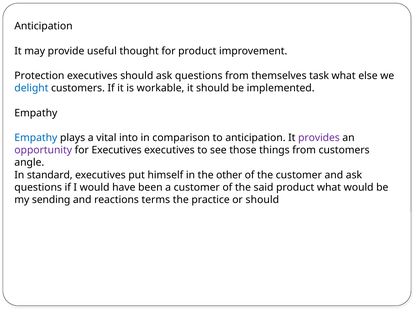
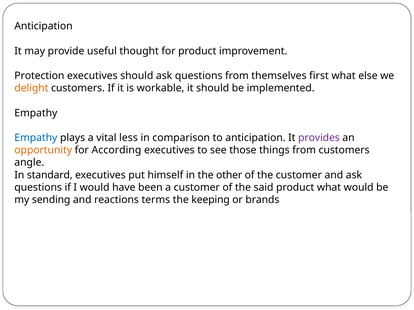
task: task -> first
delight colour: blue -> orange
into: into -> less
opportunity colour: purple -> orange
for Executives: Executives -> According
practice: practice -> keeping
or should: should -> brands
